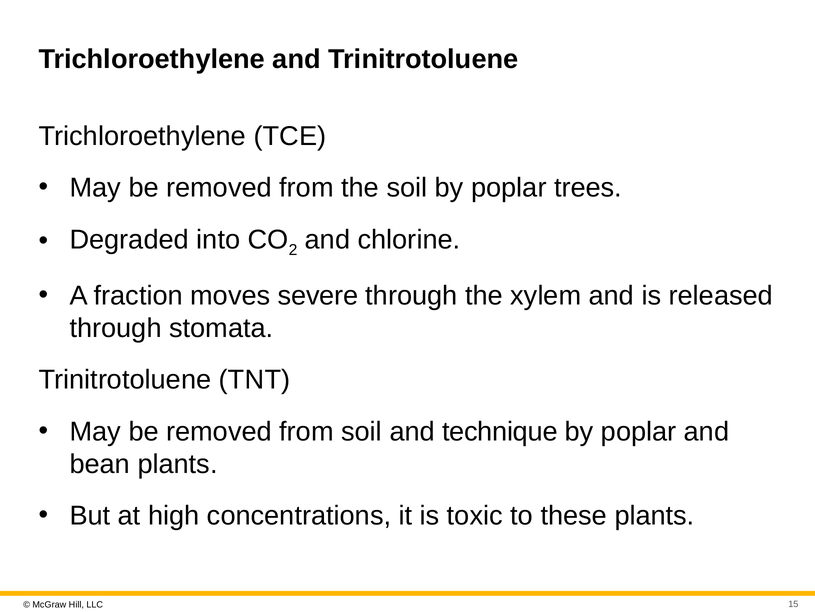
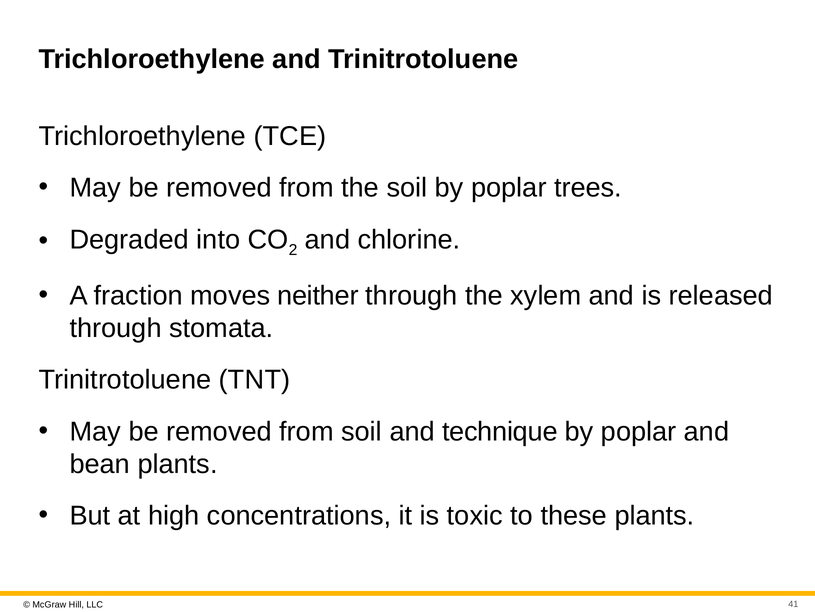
severe: severe -> neither
15: 15 -> 41
